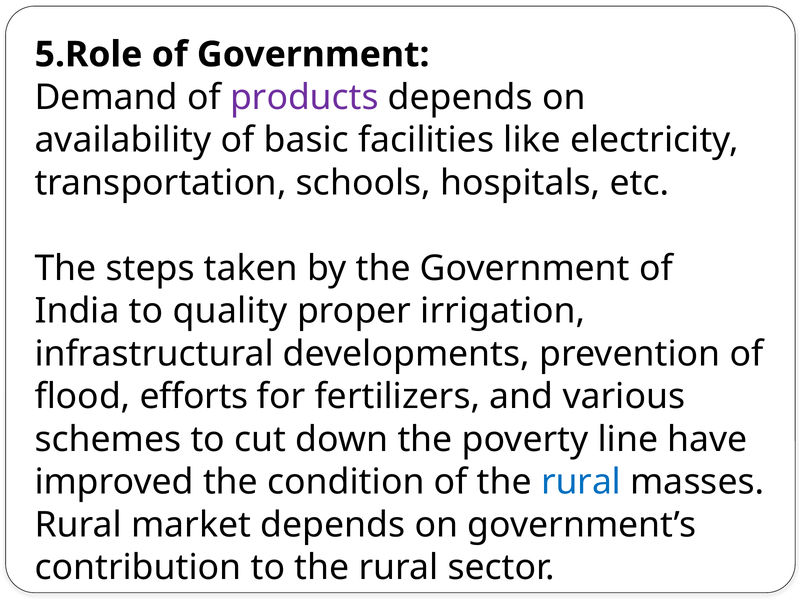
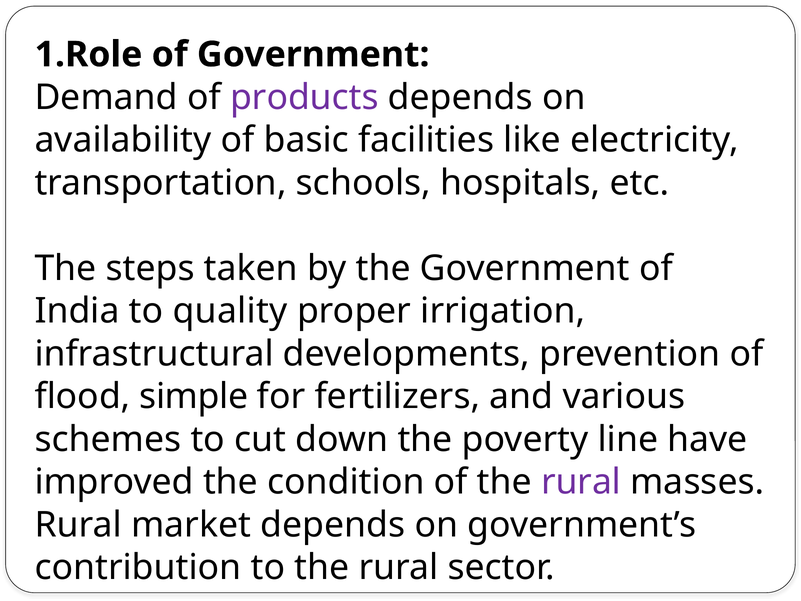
5.Role: 5.Role -> 1.Role
efforts: efforts -> simple
rural at (581, 482) colour: blue -> purple
